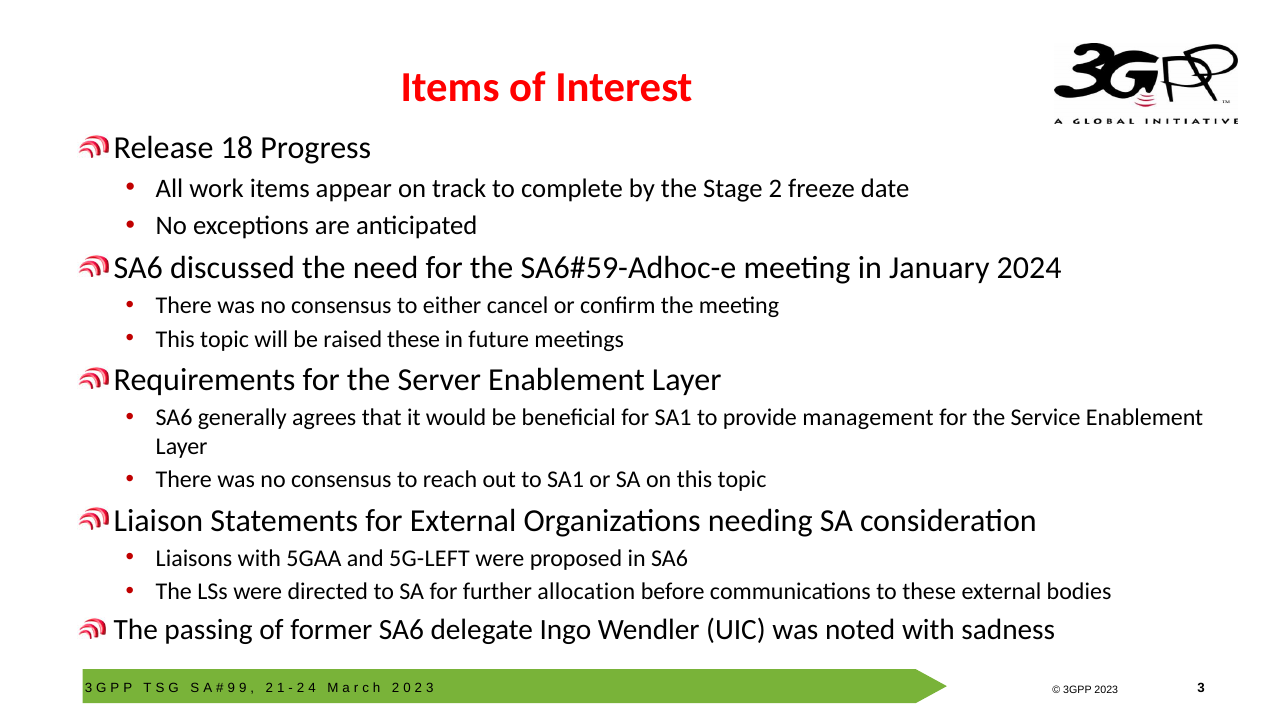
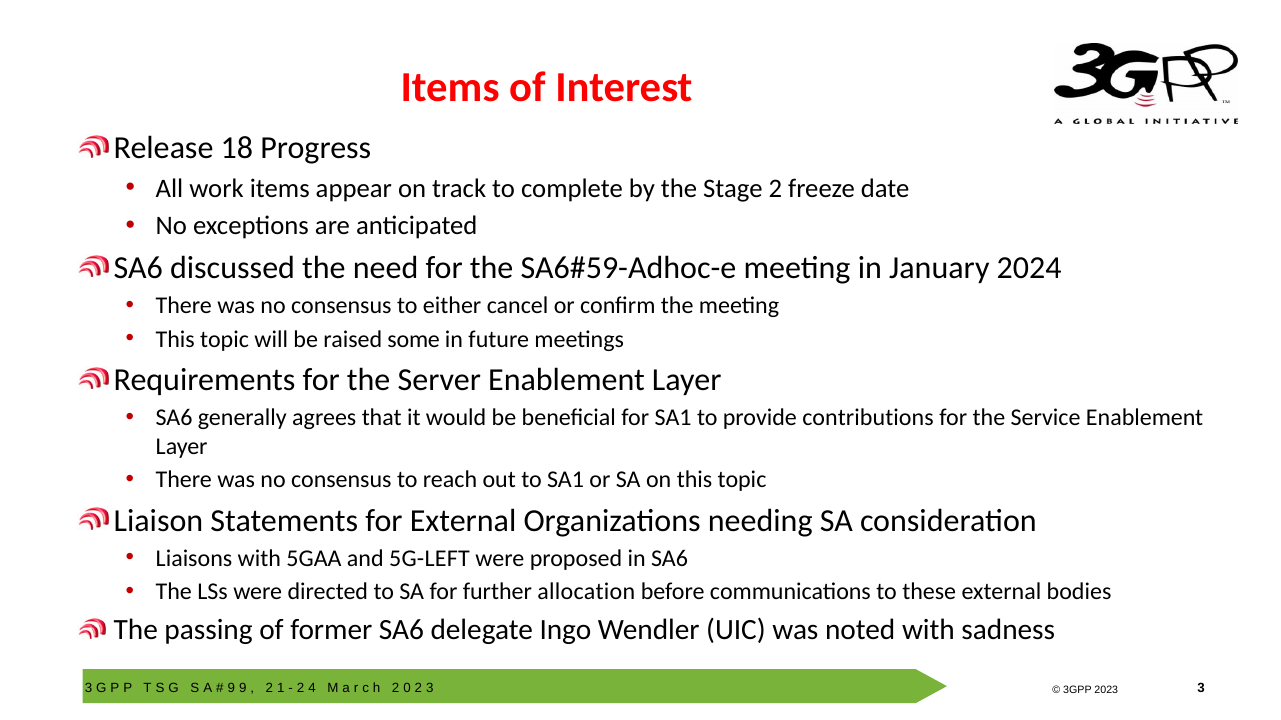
raised these: these -> some
management: management -> contributions
